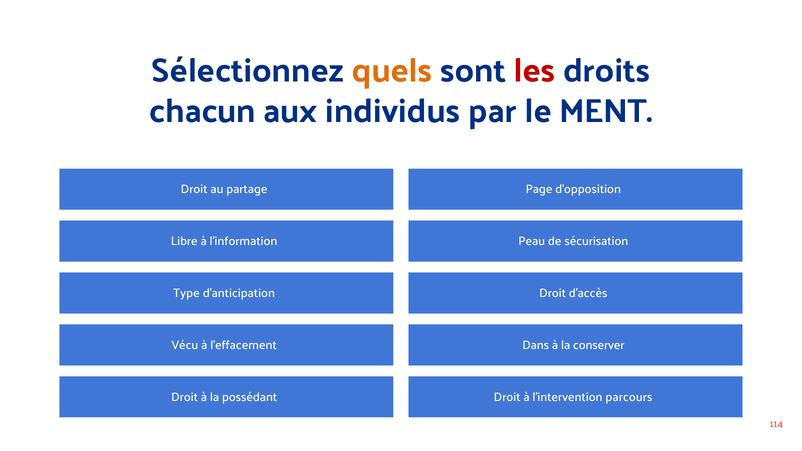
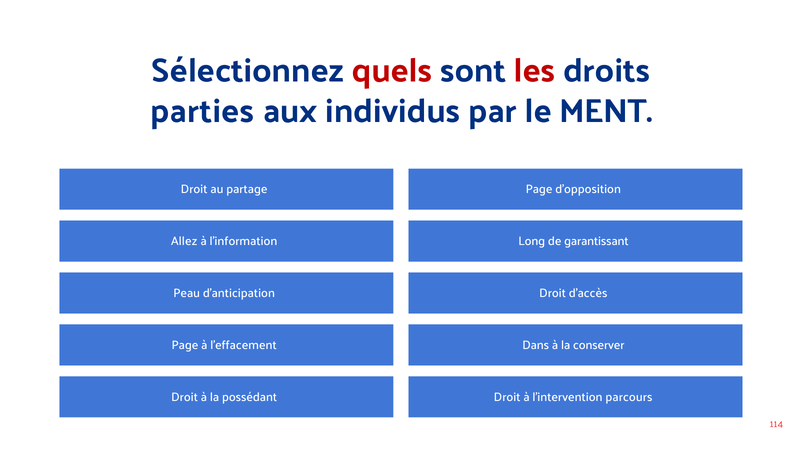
quels colour: orange -> red
chacun: chacun -> parties
Libre: Libre -> Allez
Peau: Peau -> Long
sécurisation: sécurisation -> garantissant
Type: Type -> Peau
Vécu at (185, 345): Vécu -> Page
